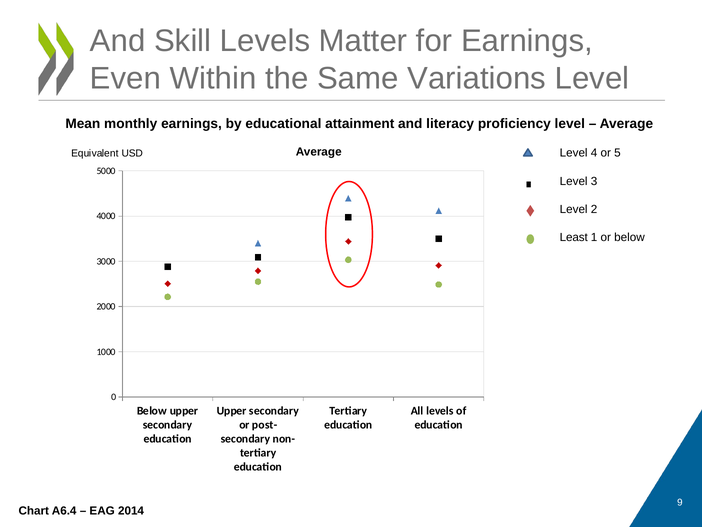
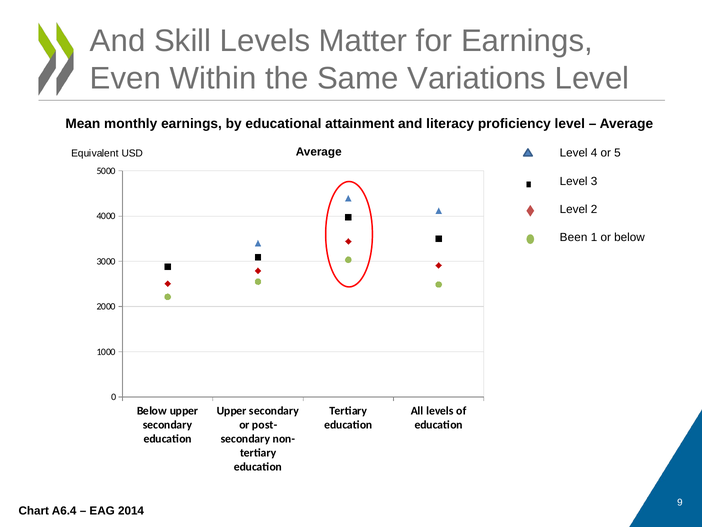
Least: Least -> Been
